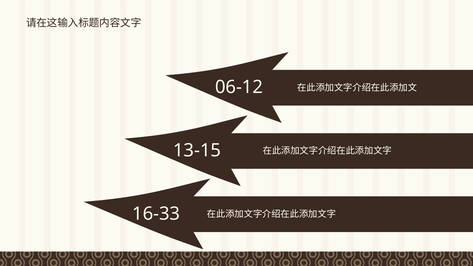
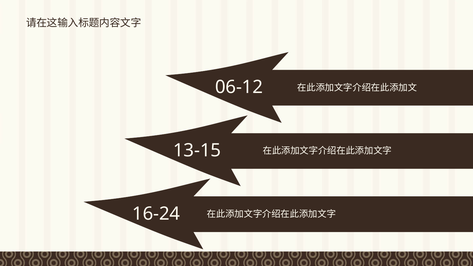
16-33: 16-33 -> 16-24
